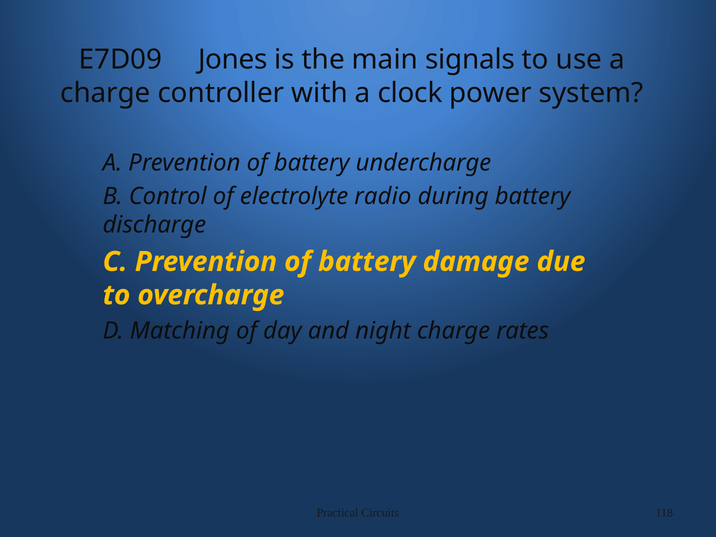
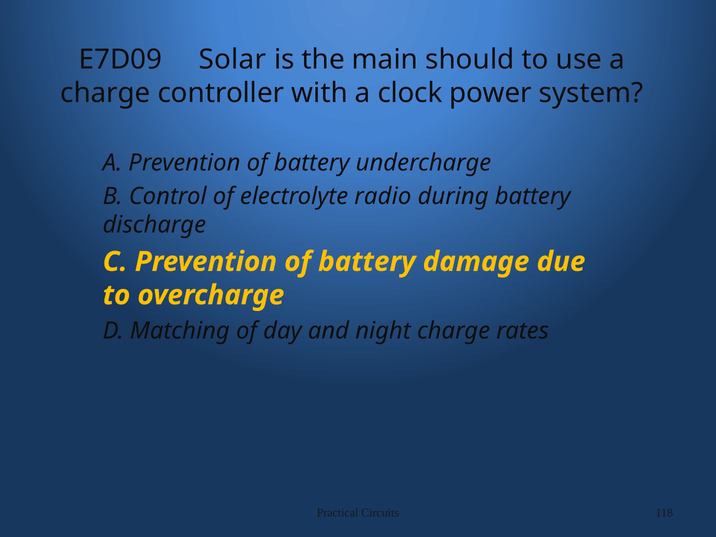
Jones: Jones -> Solar
signals: signals -> should
